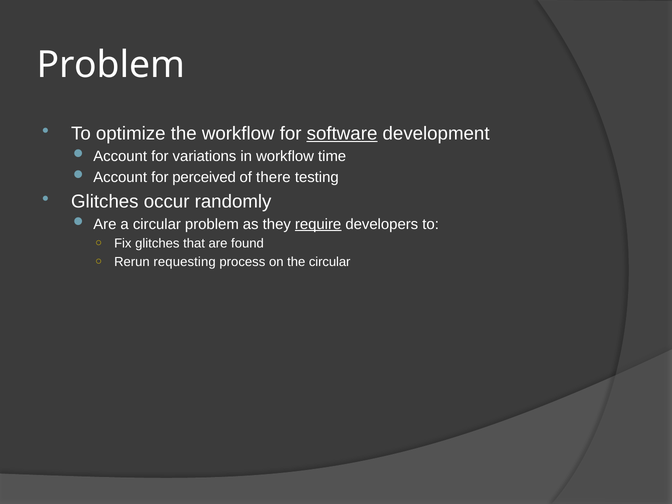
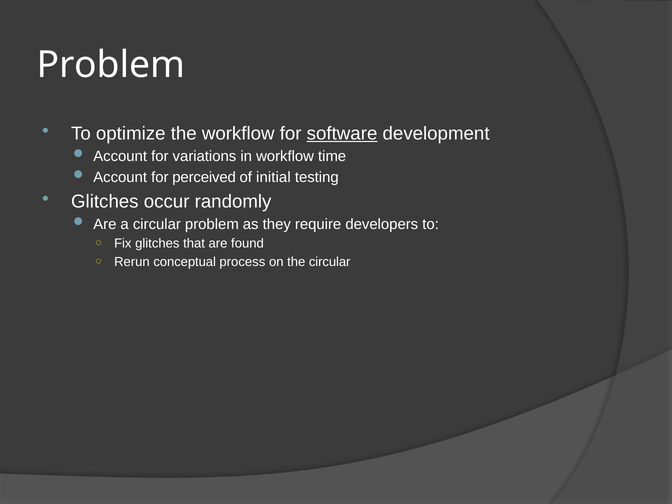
there: there -> initial
require underline: present -> none
requesting: requesting -> conceptual
